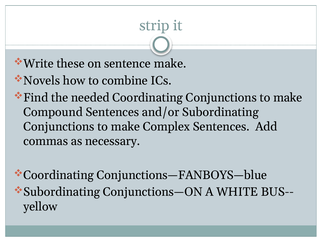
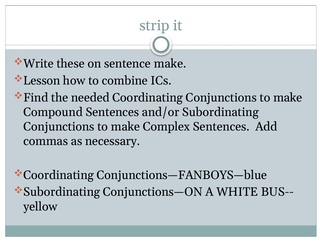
Novels: Novels -> Lesson
